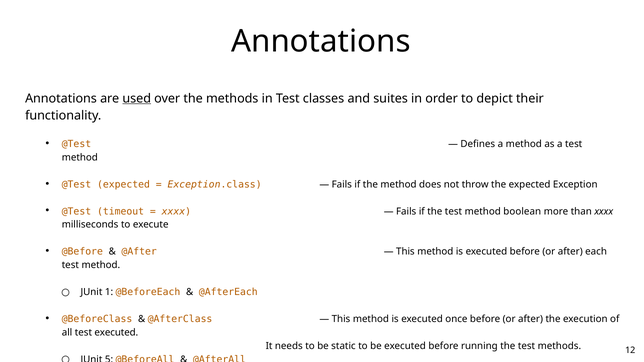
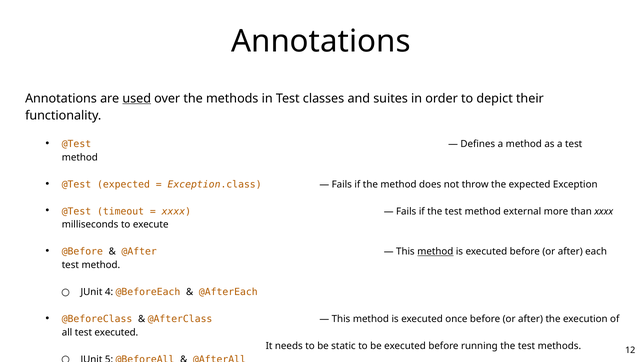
boolean: boolean -> external
method at (435, 252) underline: none -> present
1: 1 -> 4
